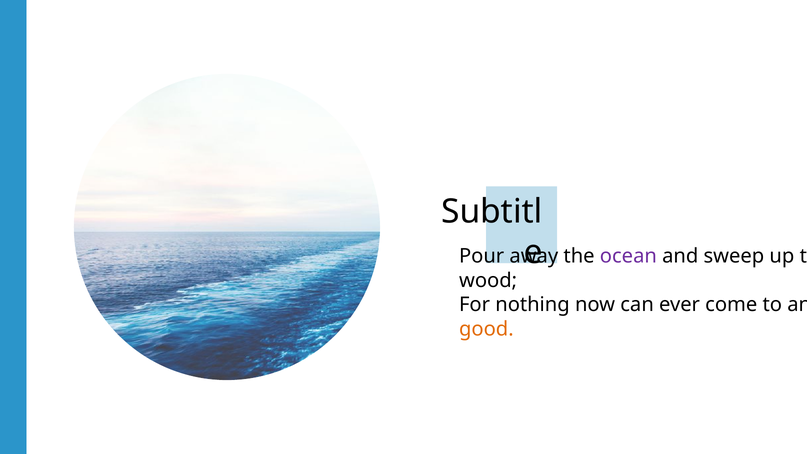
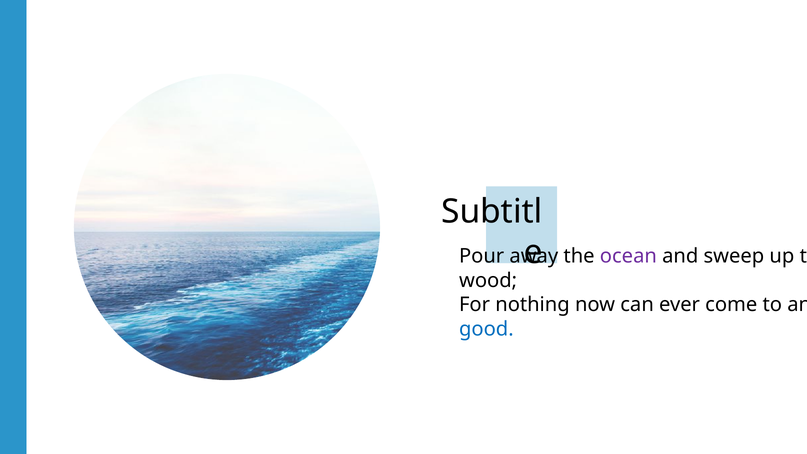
good colour: orange -> blue
